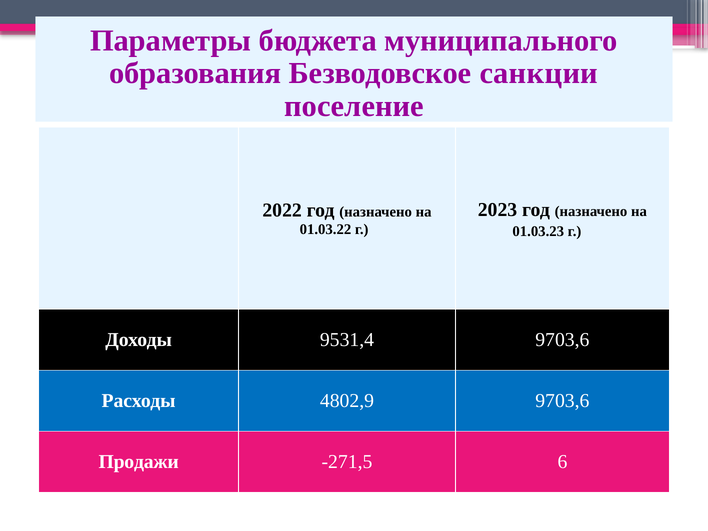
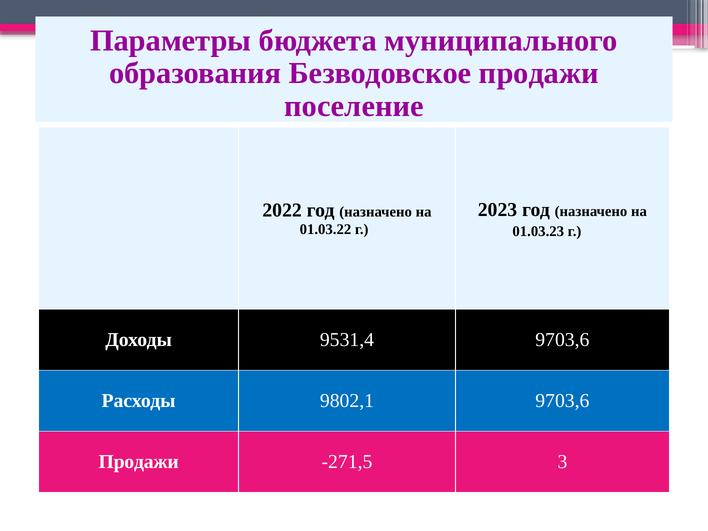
Безводовское санкции: санкции -> продажи
4802,9: 4802,9 -> 9802,1
6: 6 -> 3
